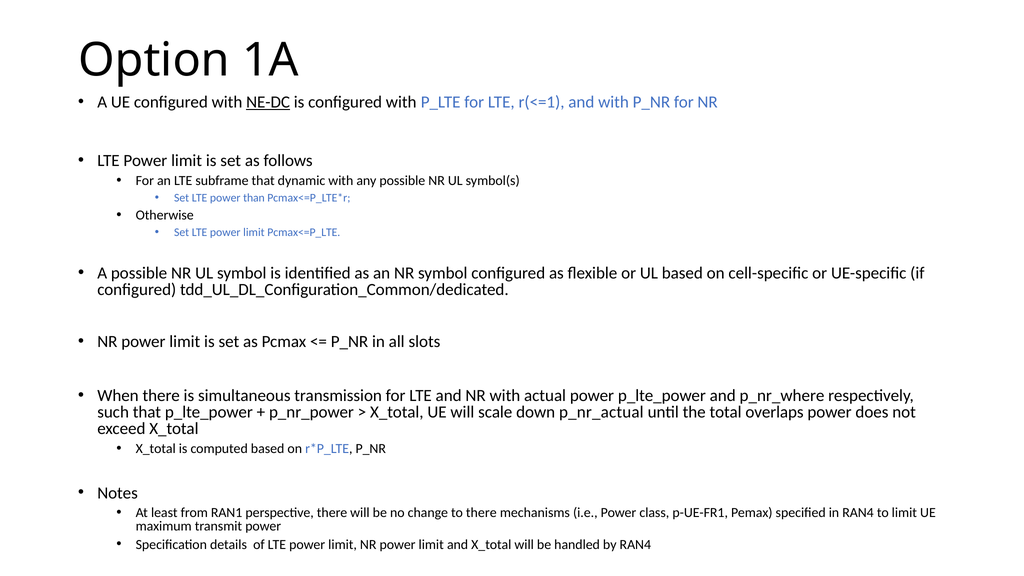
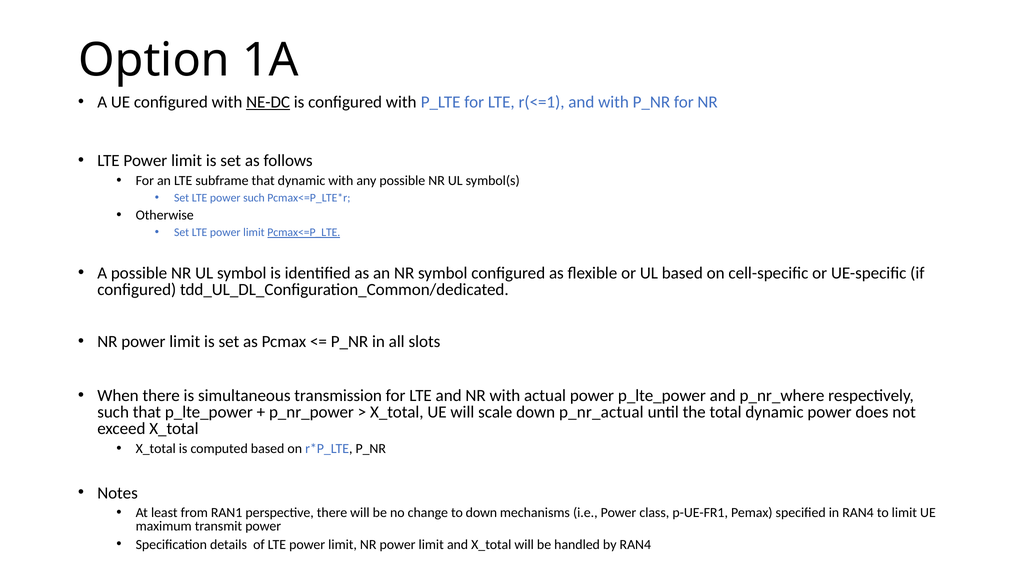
power than: than -> such
Pcmax<=P_LTE underline: none -> present
total overlaps: overlaps -> dynamic
to there: there -> down
